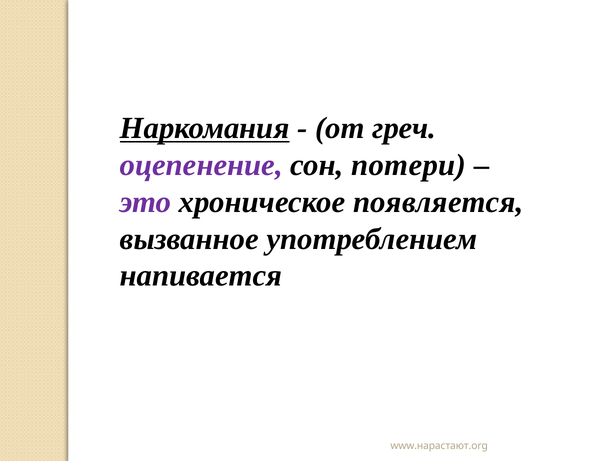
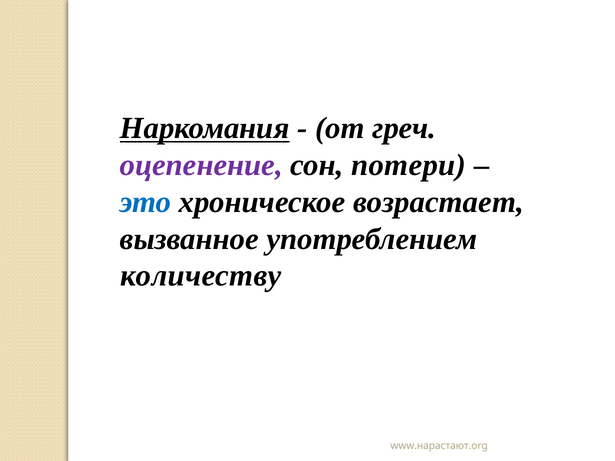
это colour: purple -> blue
появляется: появляется -> возрастает
напивается: напивается -> количеству
